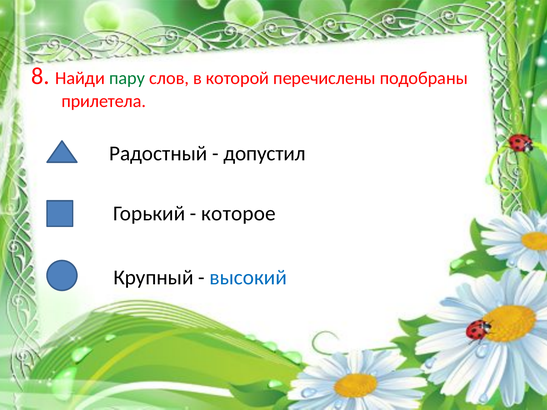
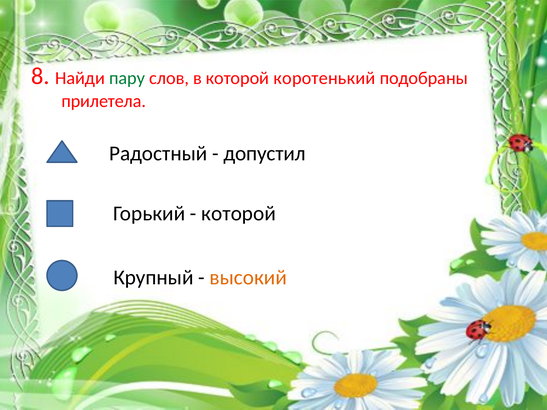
перечислены: перечислены -> коротенький
которое at (239, 214): которое -> которой
высокий colour: blue -> orange
